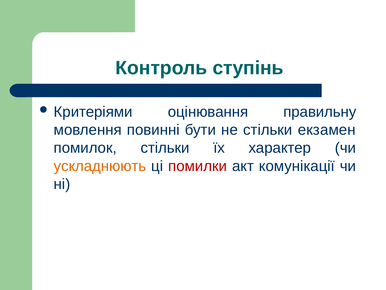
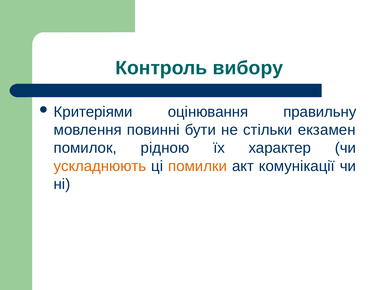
ступінь: ступінь -> вибору
помилок стільки: стільки -> рідною
помилки colour: red -> orange
